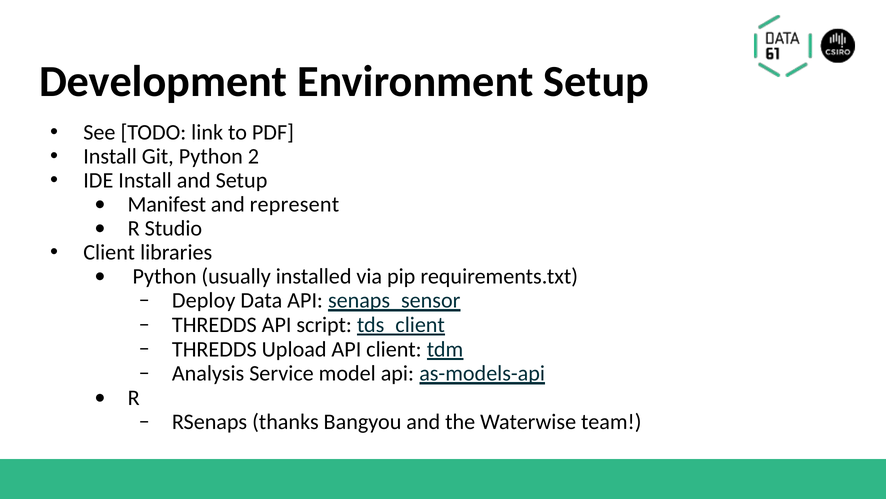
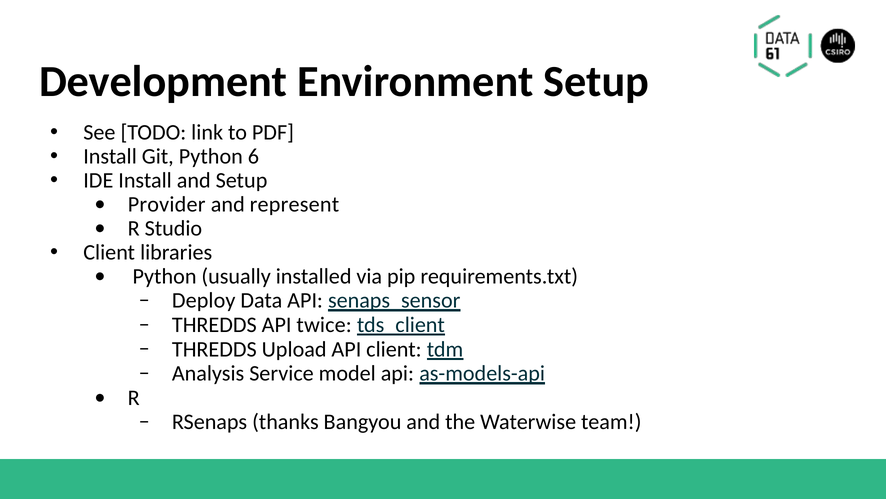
2: 2 -> 6
Manifest: Manifest -> Provider
script: script -> twice
